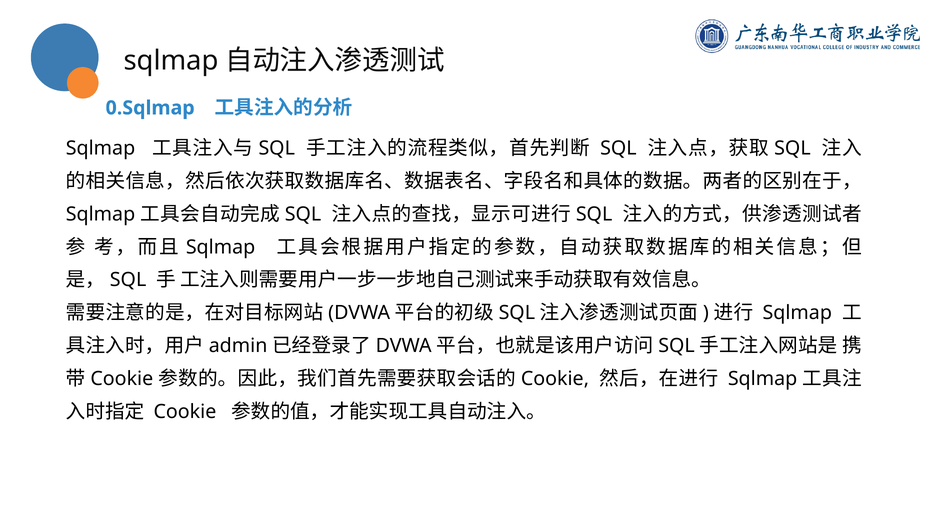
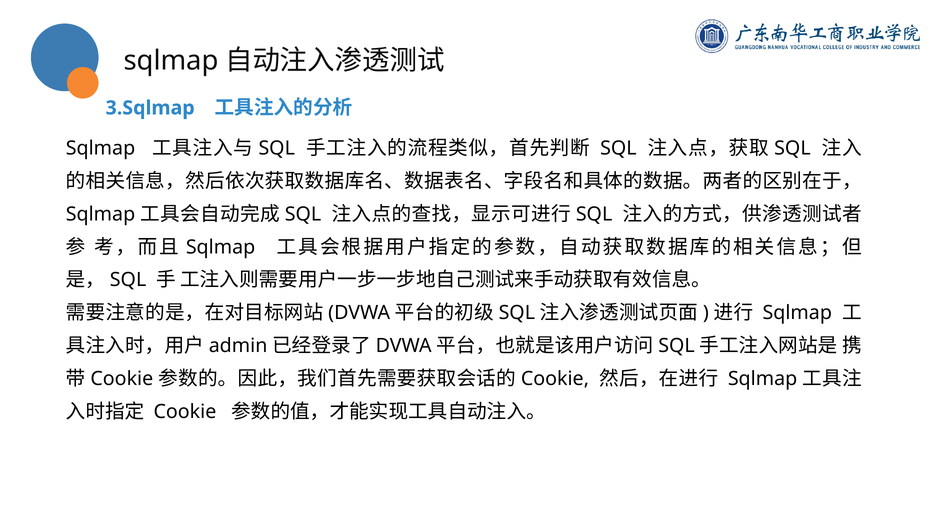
0.Sqlmap: 0.Sqlmap -> 3.Sqlmap
